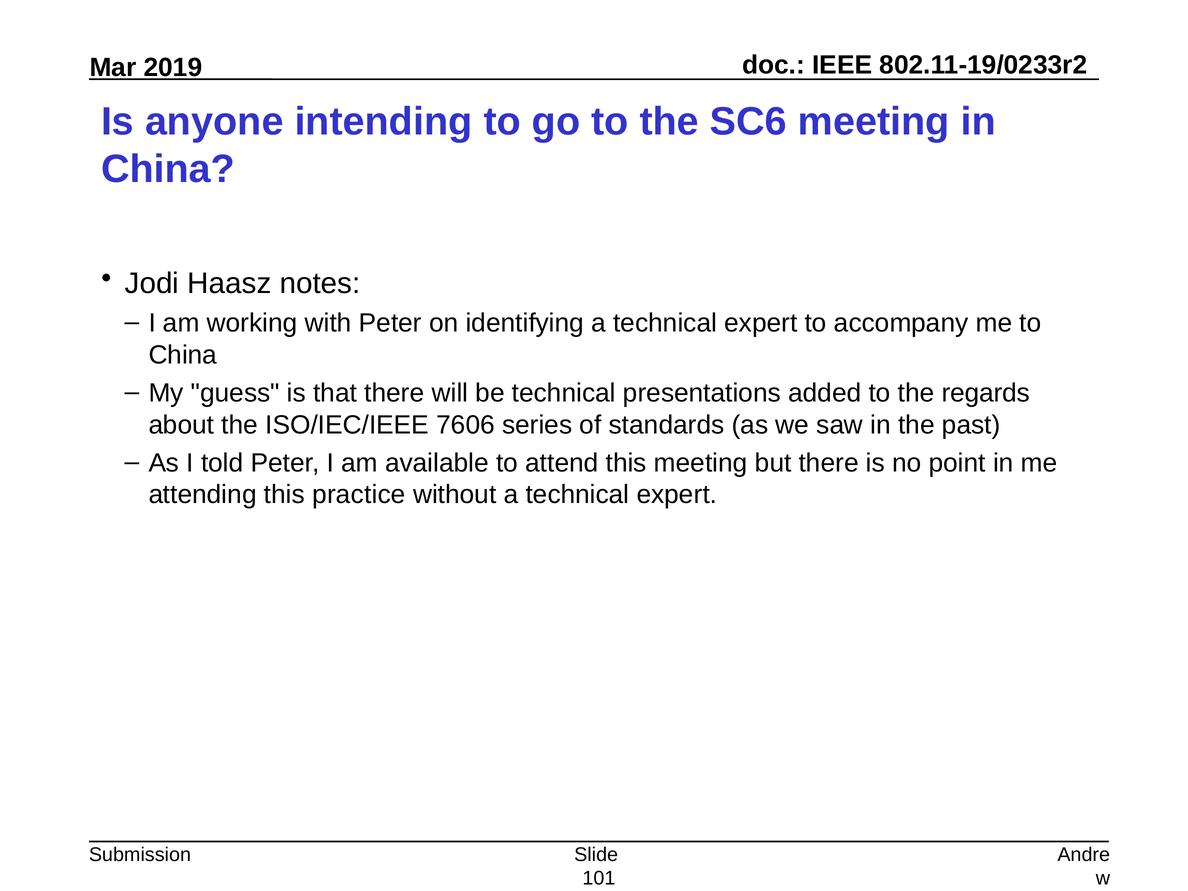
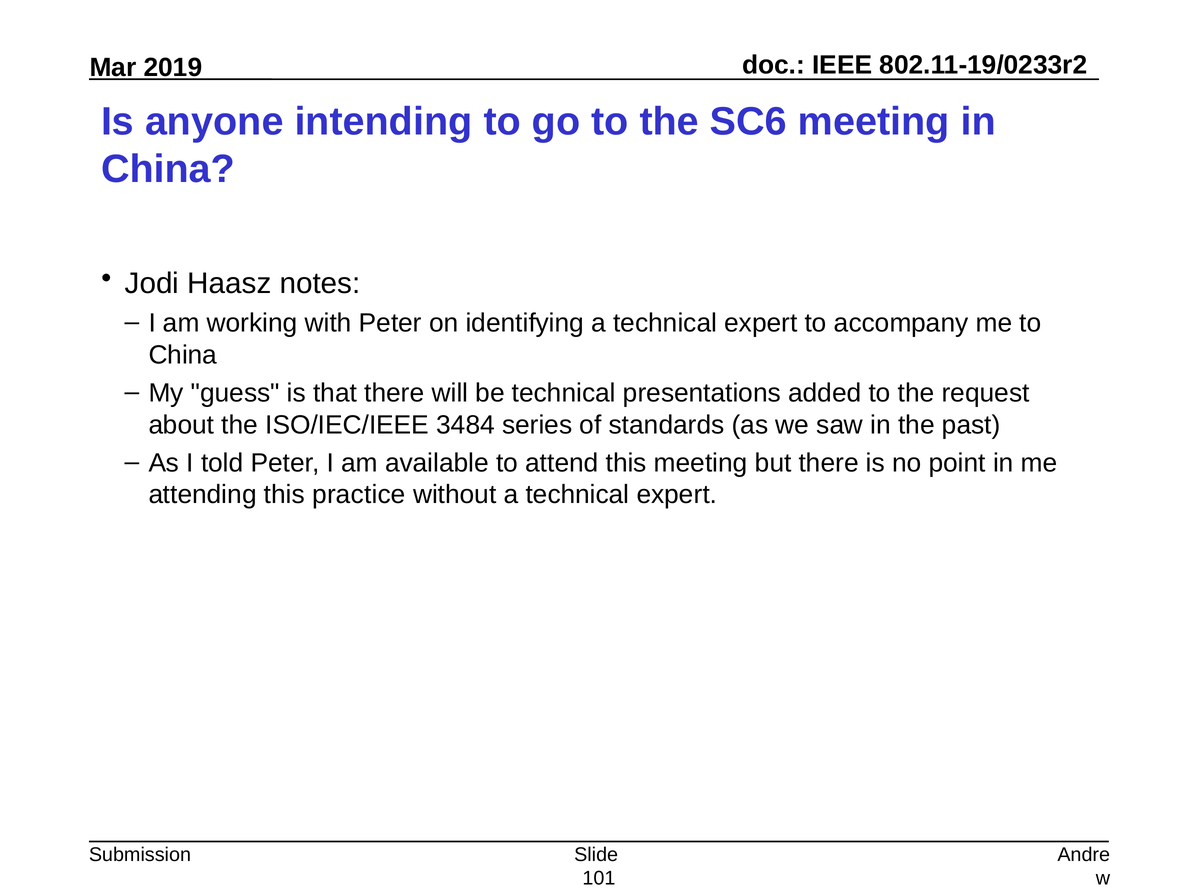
regards: regards -> request
7606: 7606 -> 3484
